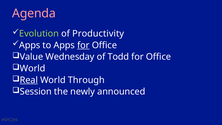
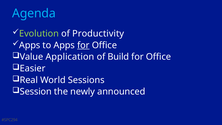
Agenda colour: pink -> light blue
Wednesday: Wednesday -> Application
Todd: Todd -> Build
World at (33, 68): World -> Easier
Real underline: present -> none
Through: Through -> Sessions
